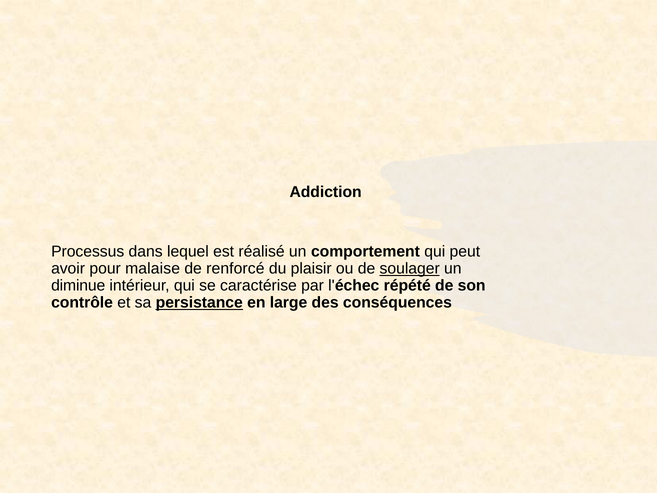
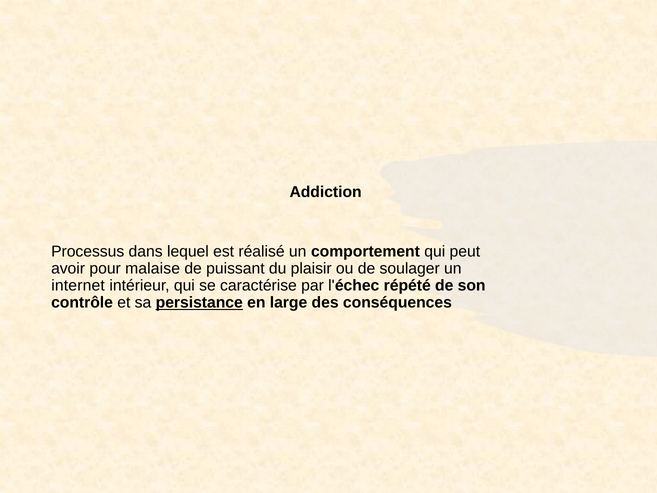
renforcé: renforcé -> puissant
soulager underline: present -> none
diminue: diminue -> internet
